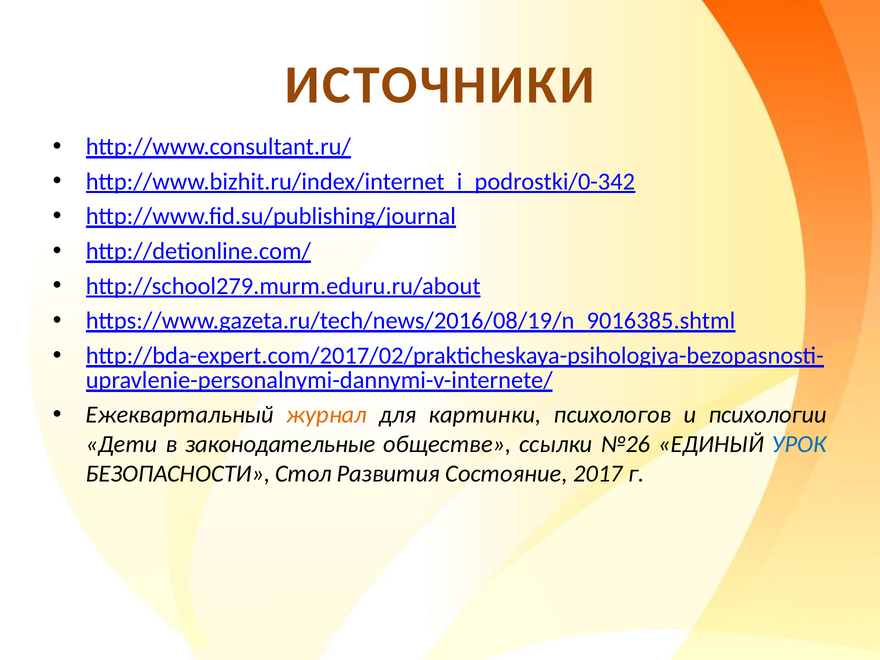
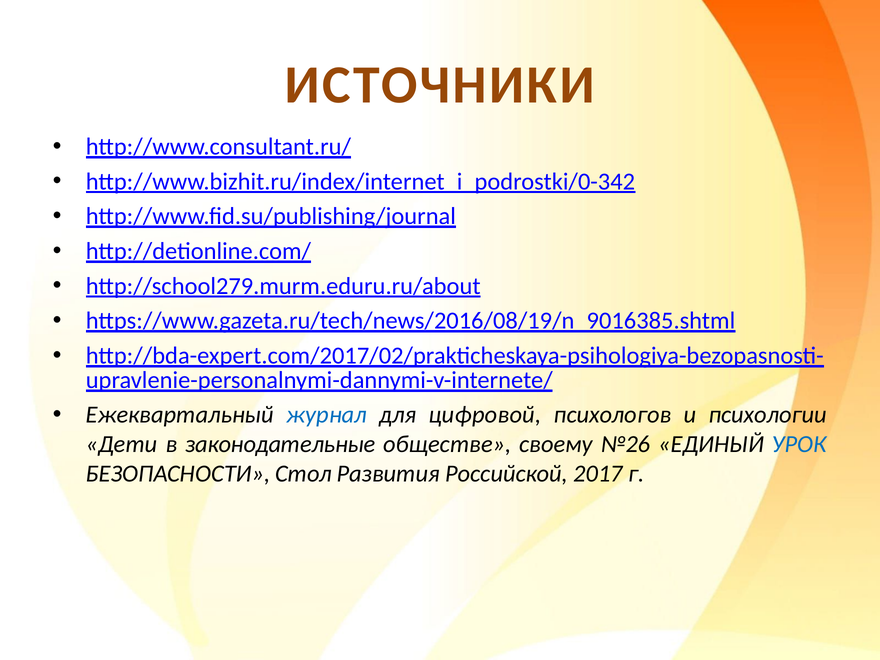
журнал colour: orange -> blue
картинки: картинки -> цифровой
ссылки: ссылки -> своему
Состояние: Состояние -> Российской
